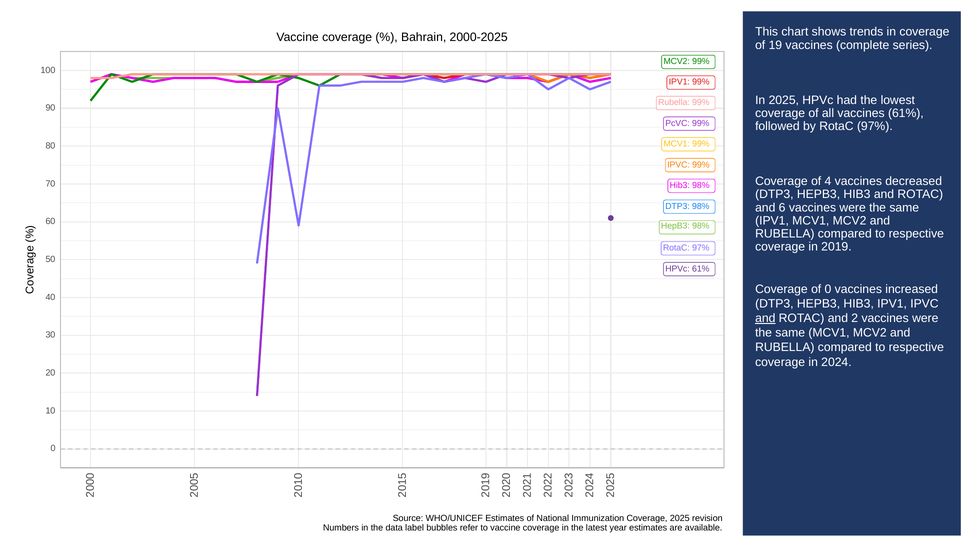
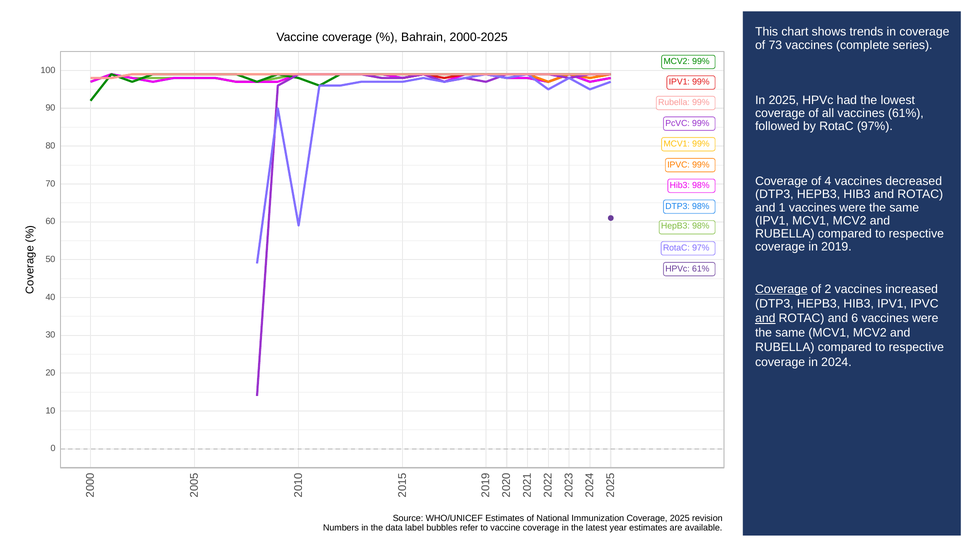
19: 19 -> 73
and 6: 6 -> 1
Coverage at (781, 289) underline: none -> present
of 0: 0 -> 2
and 2: 2 -> 6
